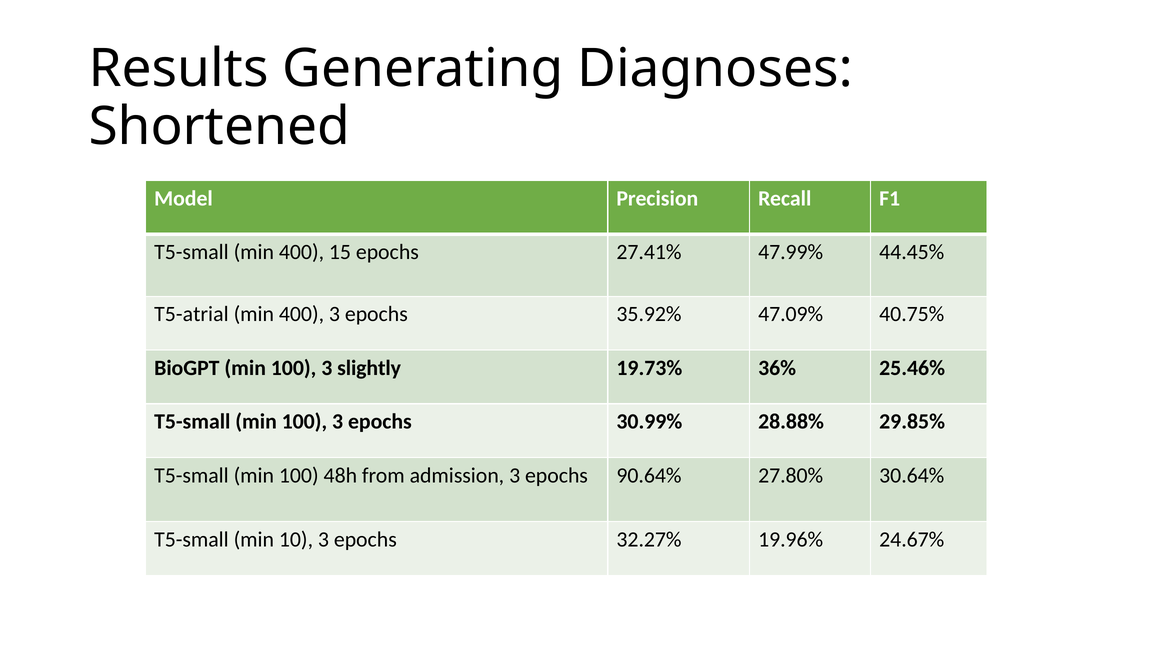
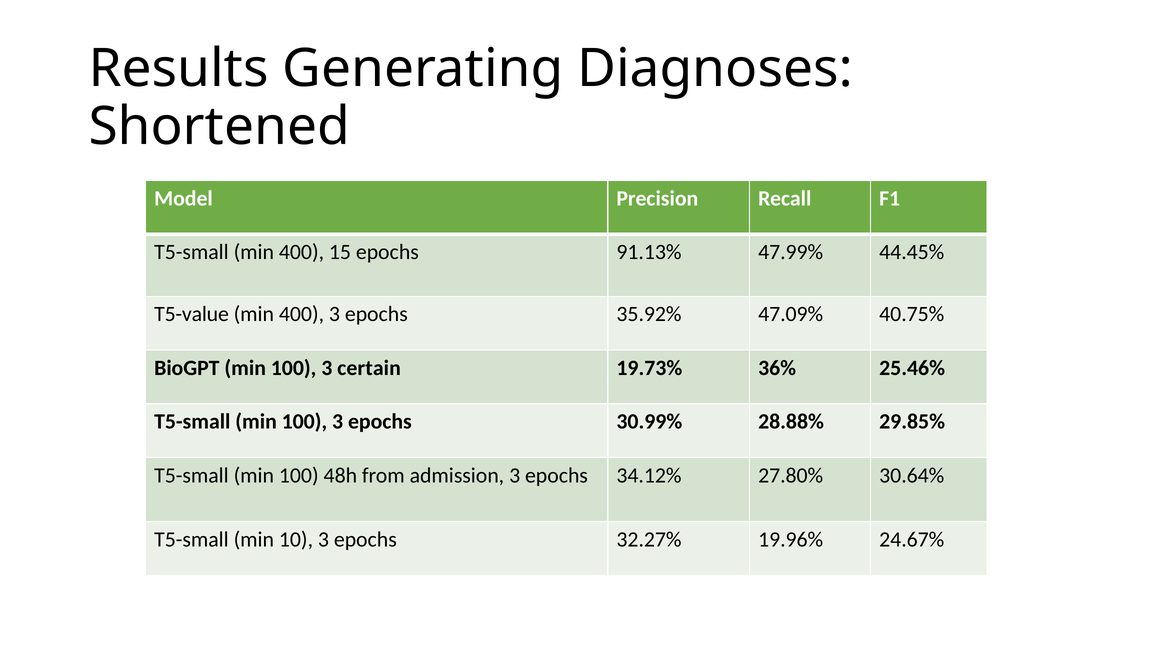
27.41%: 27.41% -> 91.13%
T5-atrial: T5-atrial -> T5-value
slightly: slightly -> certain
90.64%: 90.64% -> 34.12%
